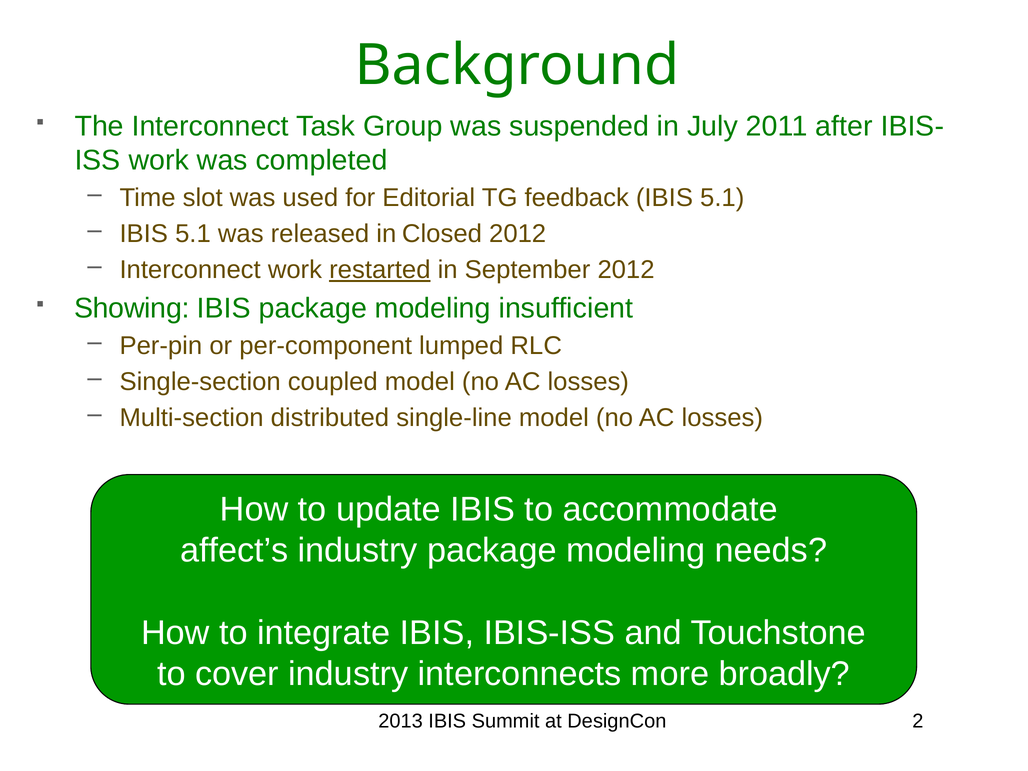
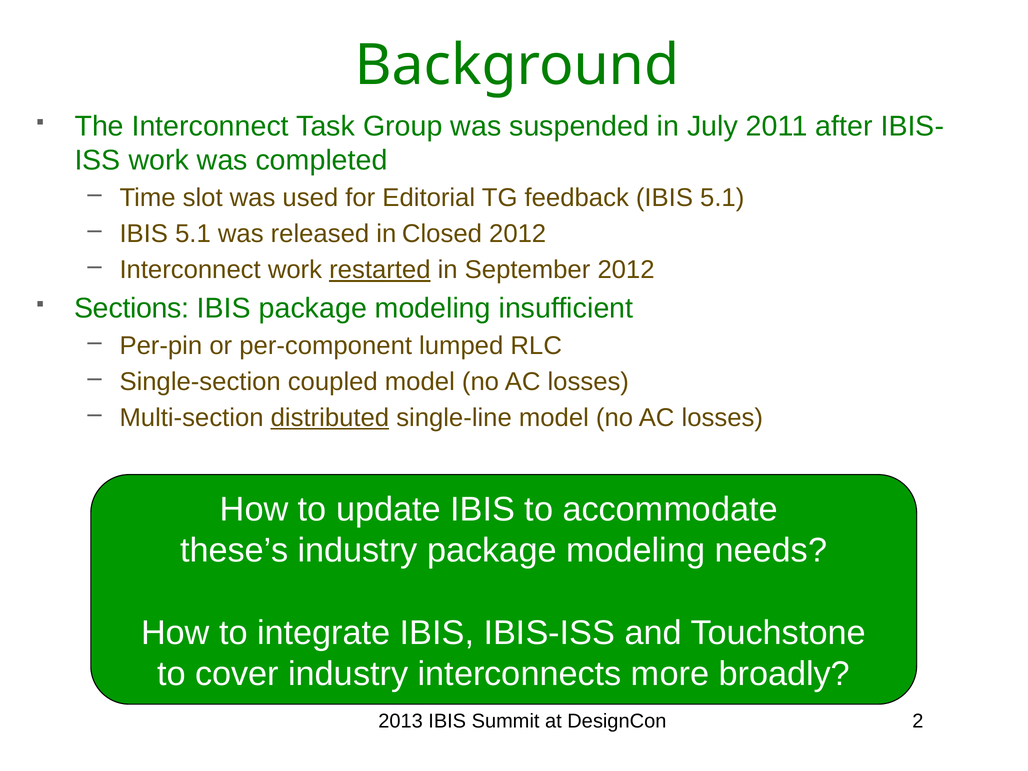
Showing: Showing -> Sections
distributed underline: none -> present
affect’s: affect’s -> these’s
